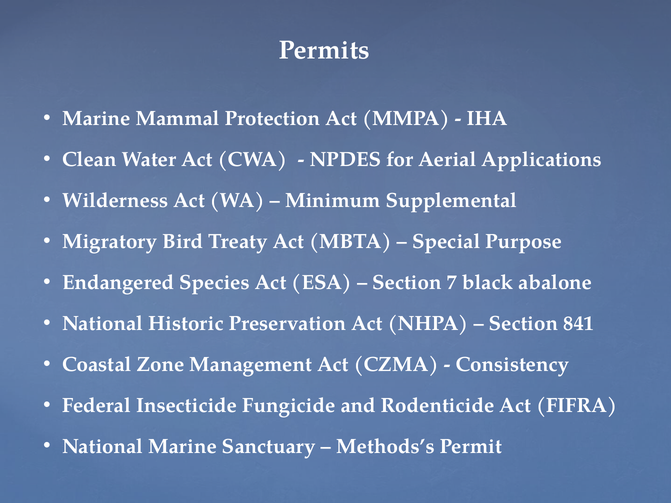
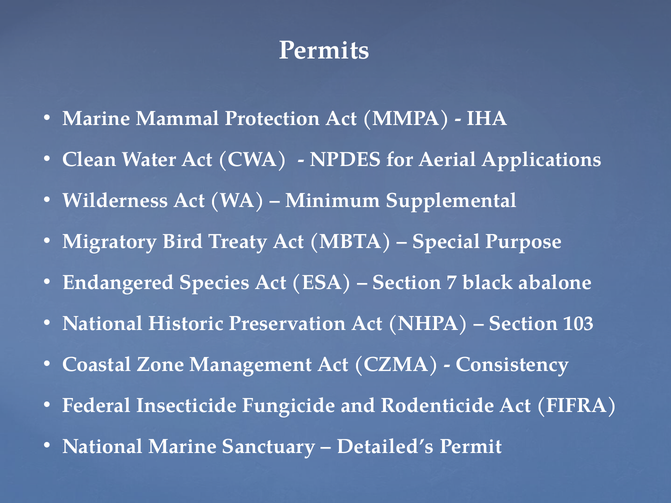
841: 841 -> 103
Methods’s: Methods’s -> Detailed’s
